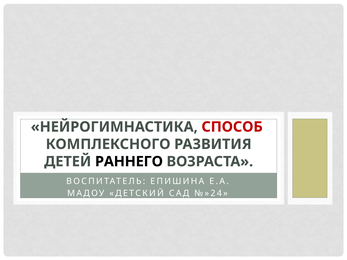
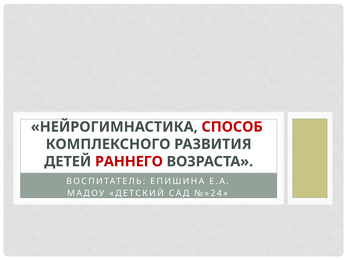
РАННЕГО colour: black -> red
